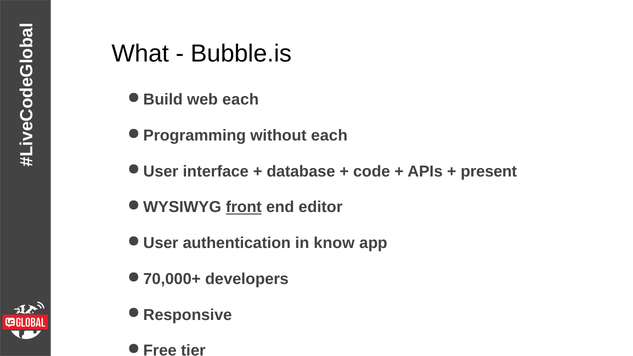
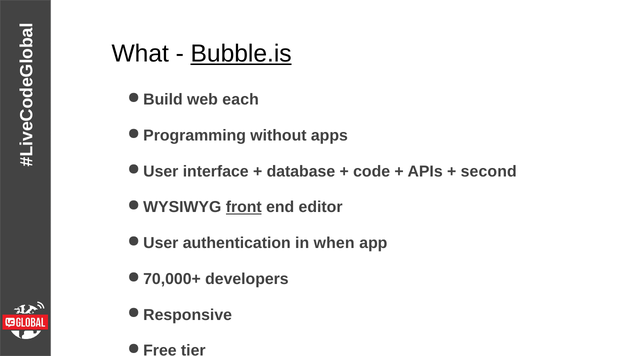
Bubble.is underline: none -> present
without each: each -> apps
present: present -> second
know: know -> when
